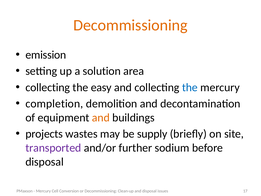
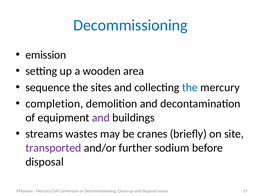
Decommissioning at (130, 25) colour: orange -> blue
solution: solution -> wooden
collecting at (48, 87): collecting -> sequence
easy: easy -> sites
and at (101, 117) colour: orange -> purple
projects: projects -> streams
supply: supply -> cranes
